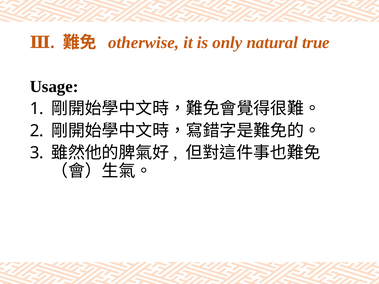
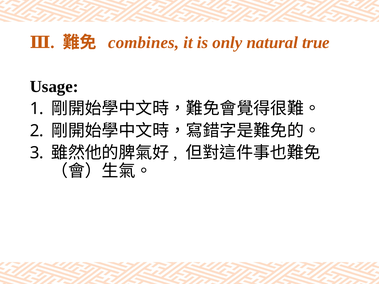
otherwise: otherwise -> combines
